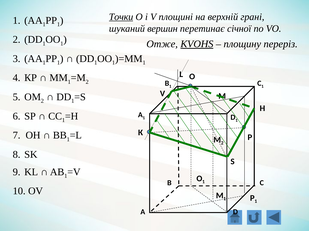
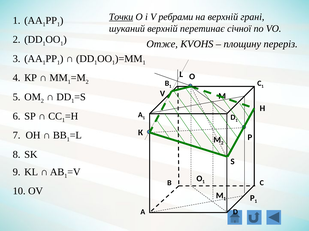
площині: площині -> ребрами
шуканий вершин: вершин -> верхній
KVOHS underline: present -> none
